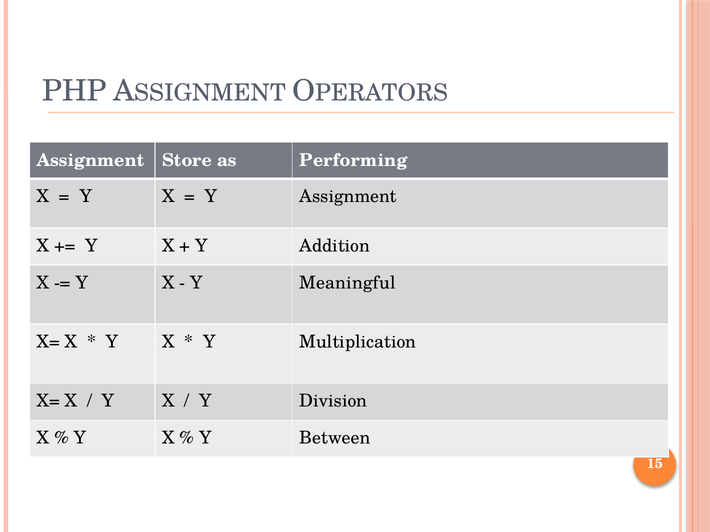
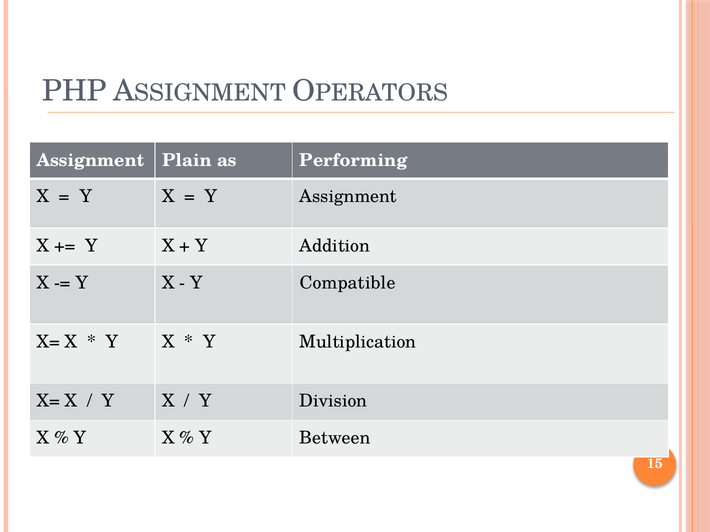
Store: Store -> Plain
Meaningful: Meaningful -> Compatible
